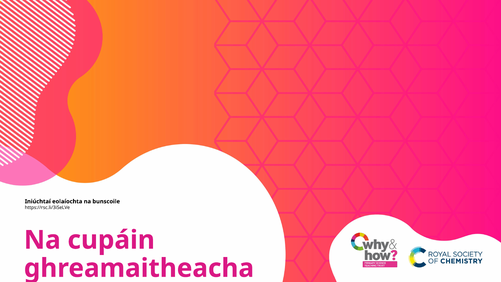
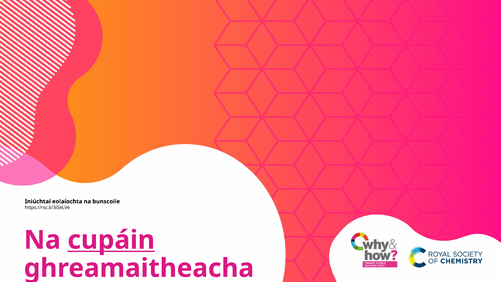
cupáin underline: none -> present
